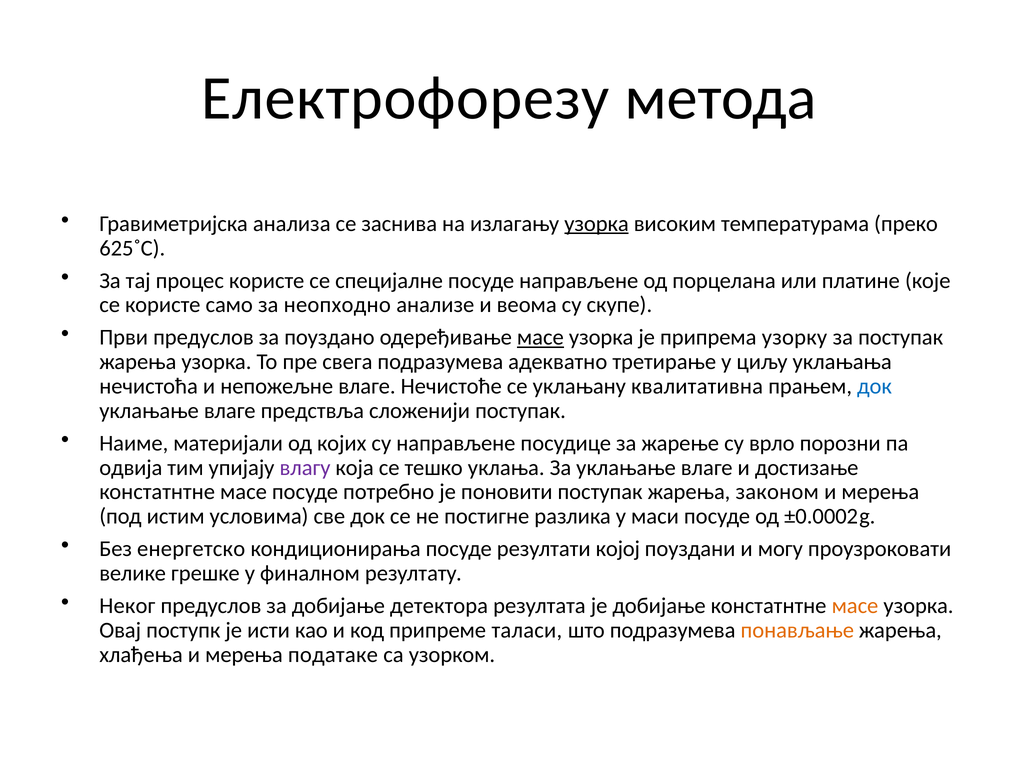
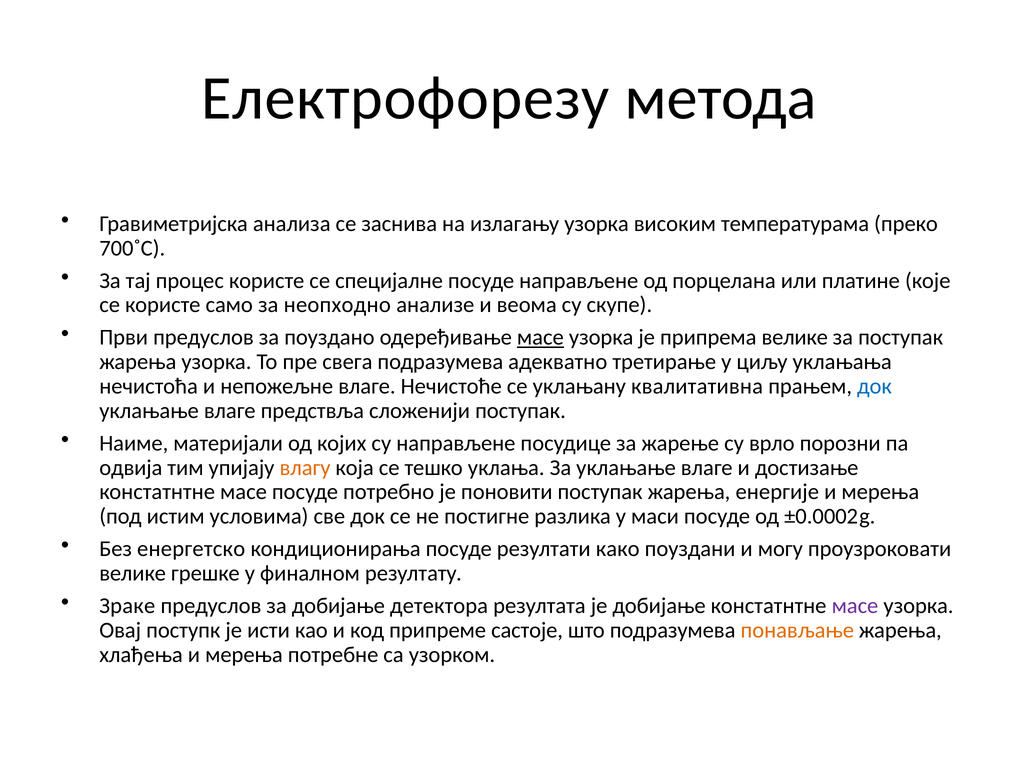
узорка at (597, 224) underline: present -> none
625˚С: 625˚С -> 700˚С
припрема узорку: узорку -> велике
влагу colour: purple -> orange
законом: законом -> енергије
којој: којој -> како
Неког: Неког -> Зраке
масе at (855, 606) colour: orange -> purple
таласи: таласи -> састоје
податаке: податаке -> потребне
